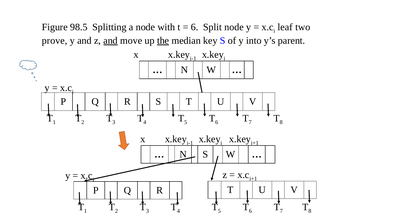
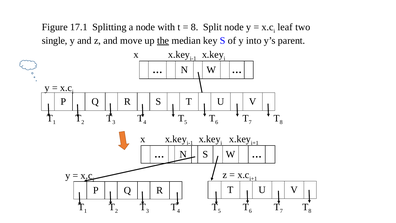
98.5: 98.5 -> 17.1
6 at (195, 27): 6 -> 8
prove: prove -> single
and at (111, 41) underline: present -> none
